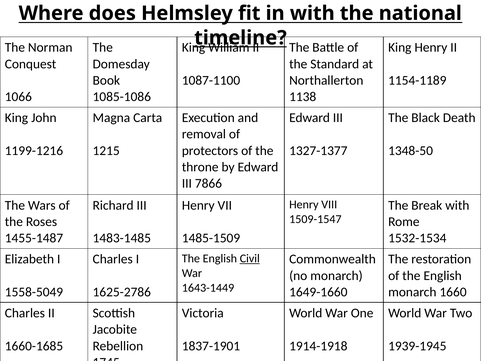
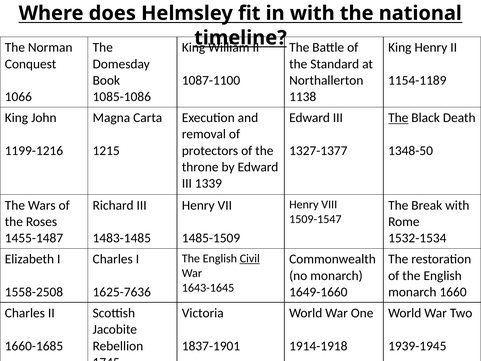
The at (398, 118) underline: none -> present
7866: 7866 -> 1339
1643-1449: 1643-1449 -> 1643-1645
1558-5049: 1558-5049 -> 1558-2508
1625-2786: 1625-2786 -> 1625-7636
